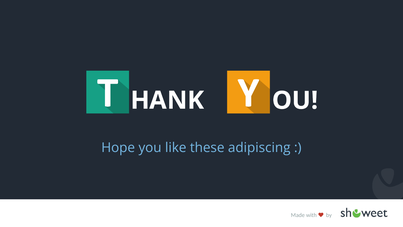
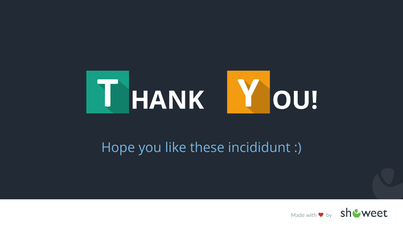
adipiscing: adipiscing -> incididunt
